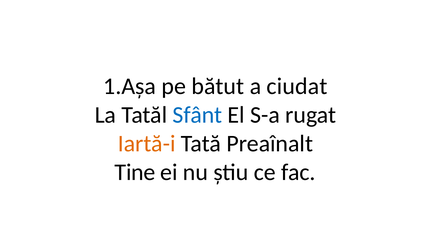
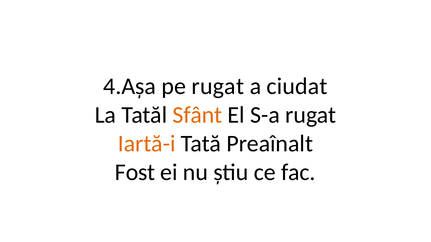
1.Așa: 1.Așa -> 4.Așa
pe bătut: bătut -> rugat
Sfânt colour: blue -> orange
Tine: Tine -> Fost
